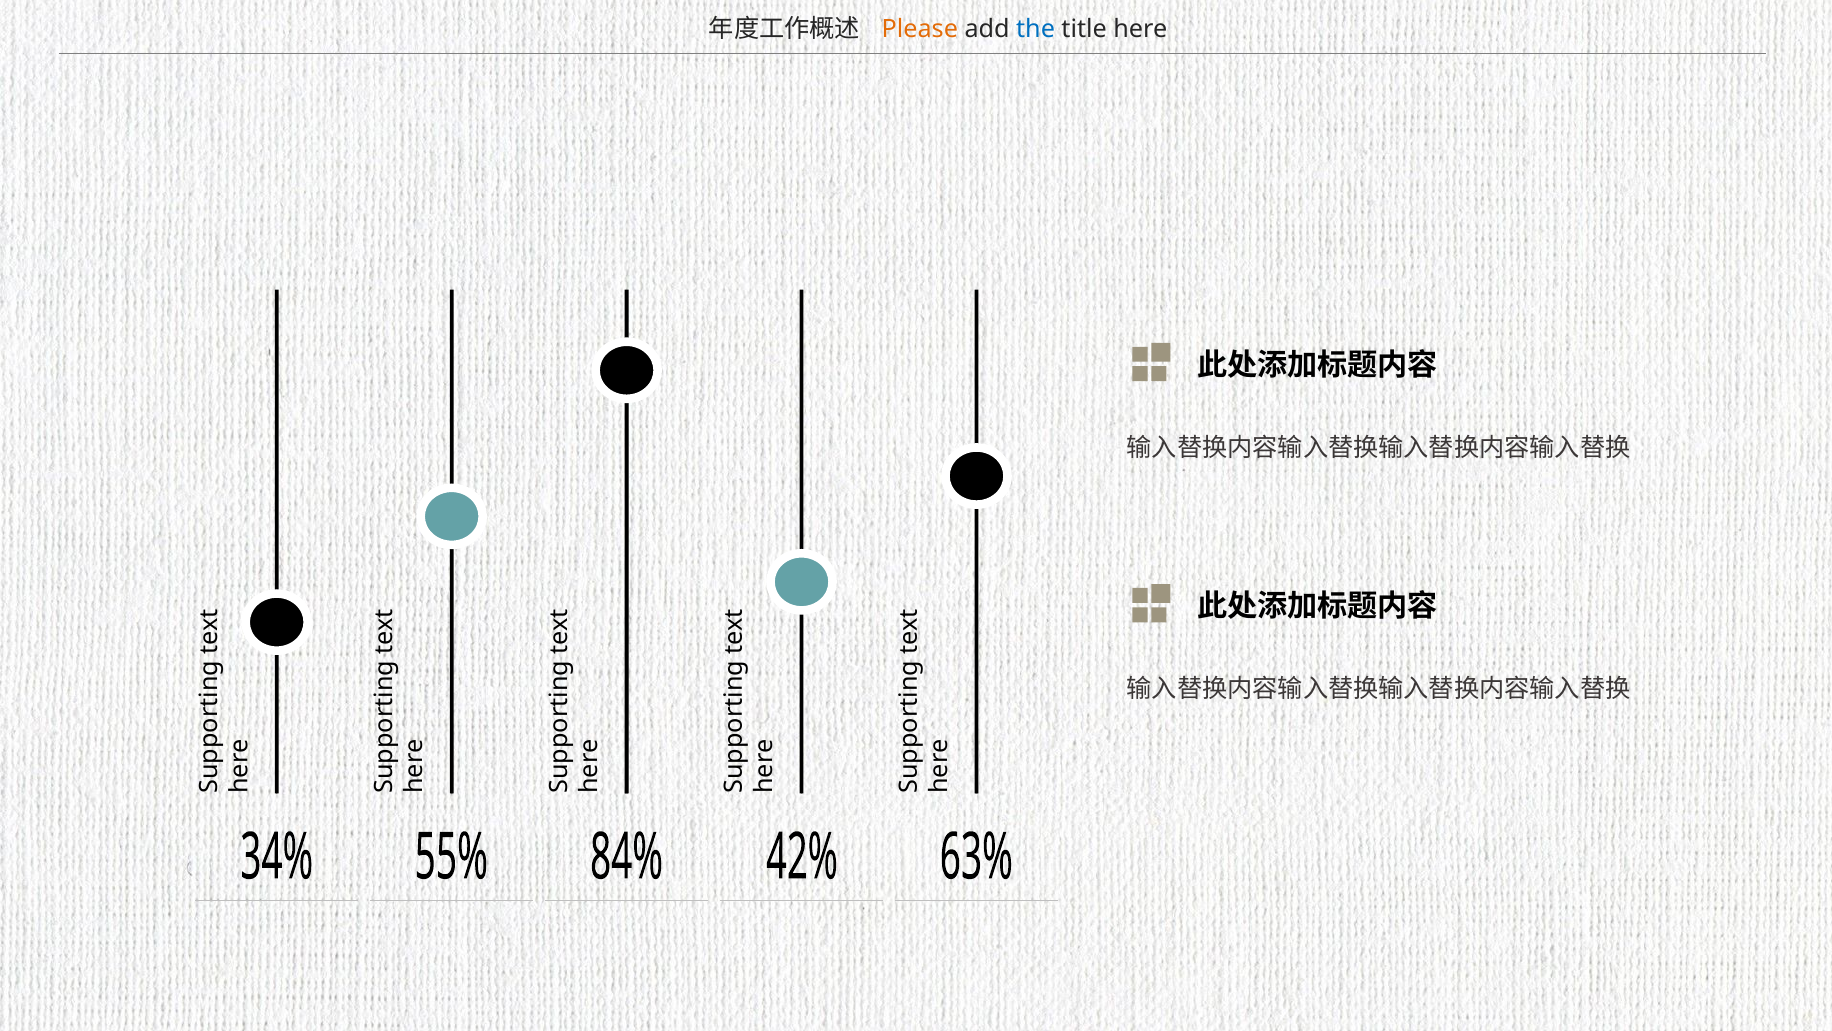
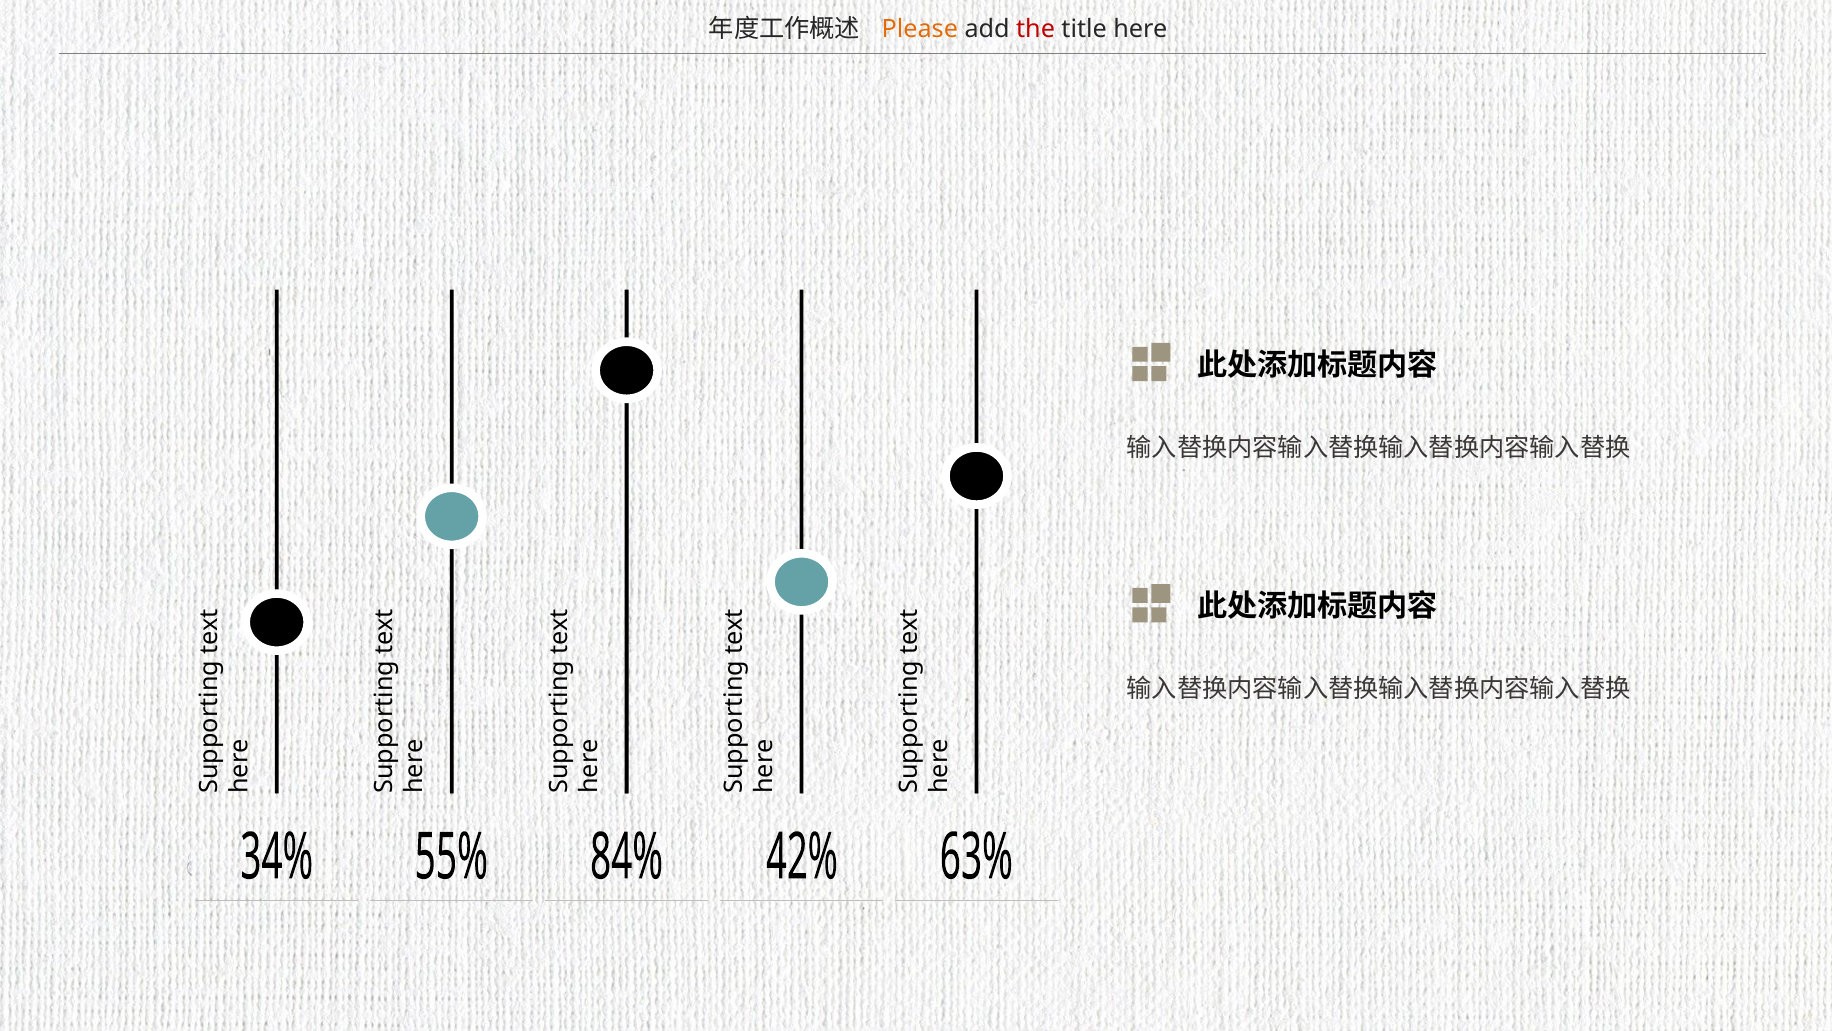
the colour: blue -> red
